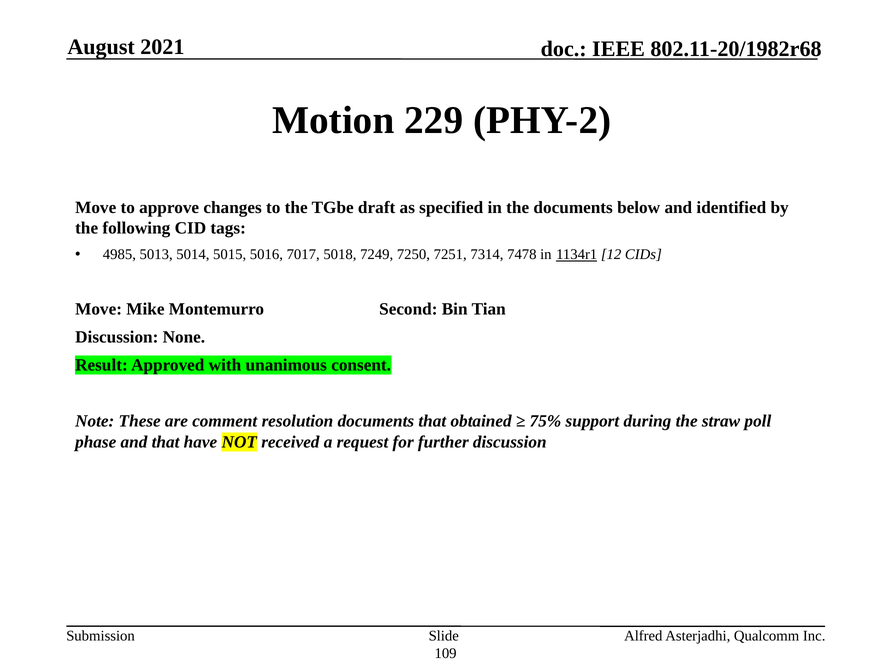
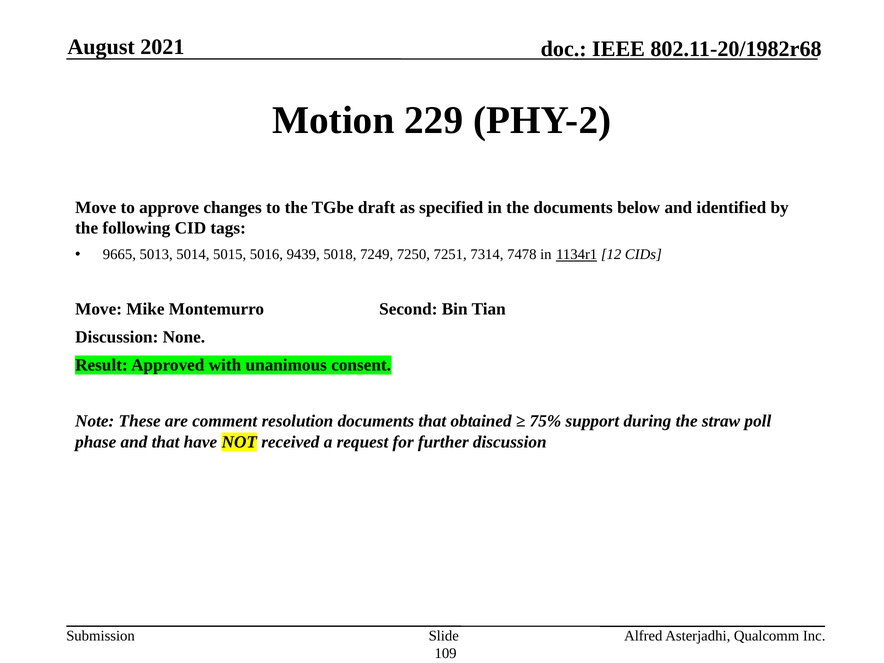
4985: 4985 -> 9665
7017: 7017 -> 9439
